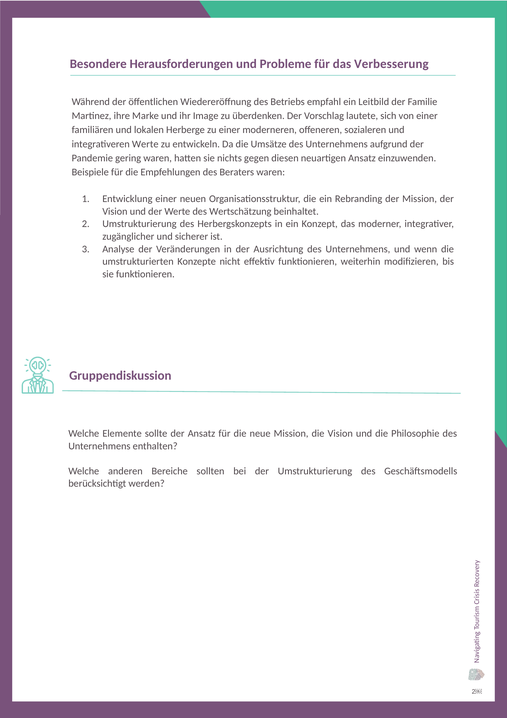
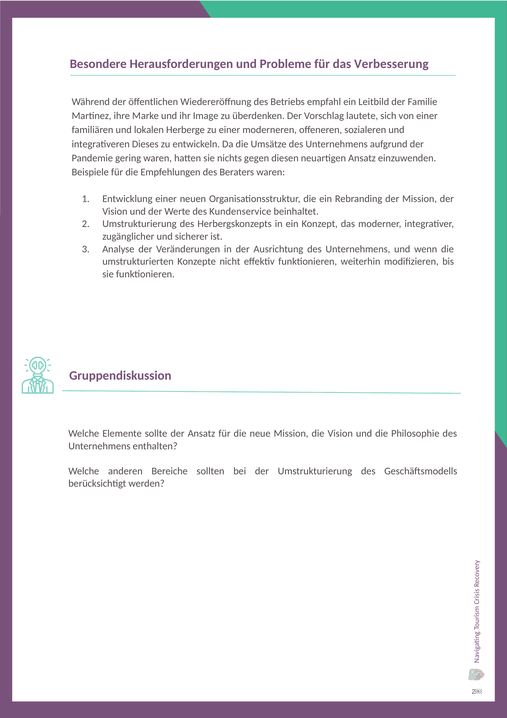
integrativeren Werte: Werte -> Dieses
Wertschätzung: Wertschätzung -> Kundenservice
